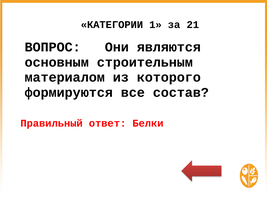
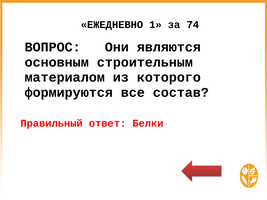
КАТЕГОРИИ: КАТЕГОРИИ -> ЕЖЕДНЕВНО
21: 21 -> 74
